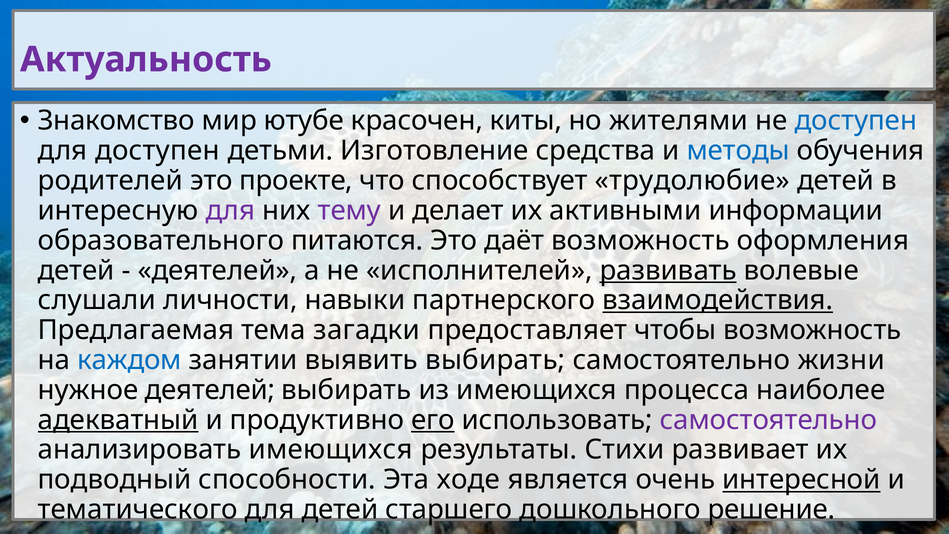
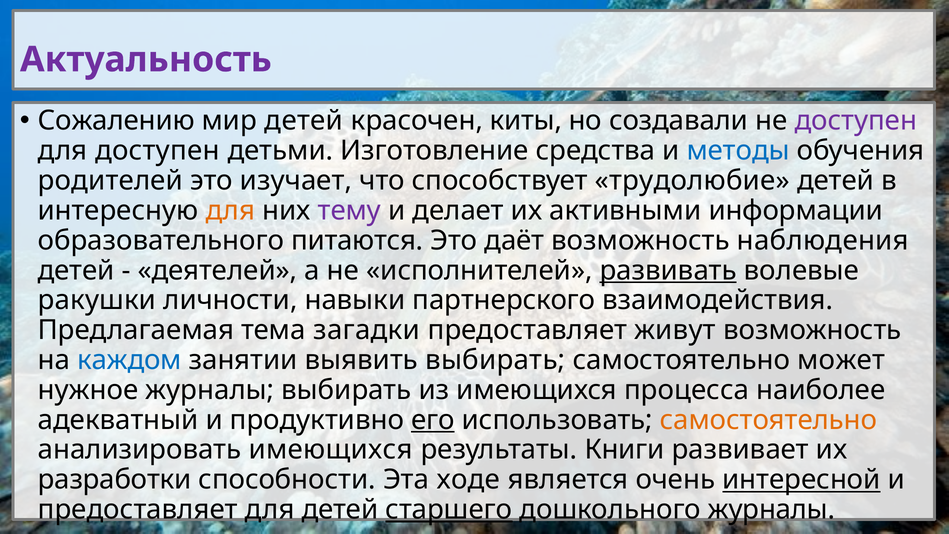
Знакомство: Знакомство -> Сожалению
мир ютубе: ютубе -> детей
жителями: жителями -> создавали
доступен at (856, 121) colour: blue -> purple
проекте: проекте -> изучает
для at (230, 210) colour: purple -> orange
оформления: оформления -> наблюдения
слушали: слушали -> ракушки
взаимодействия underline: present -> none
чтобы: чтобы -> живут
жизни: жизни -> может
нужное деятелей: деятелей -> журналы
адекватный underline: present -> none
самостоятельно at (769, 420) colour: purple -> orange
Стихи: Стихи -> Книги
подводный: подводный -> разработки
тематического at (138, 509): тематического -> предоставляет
старшего underline: none -> present
дошкольного решение: решение -> журналы
